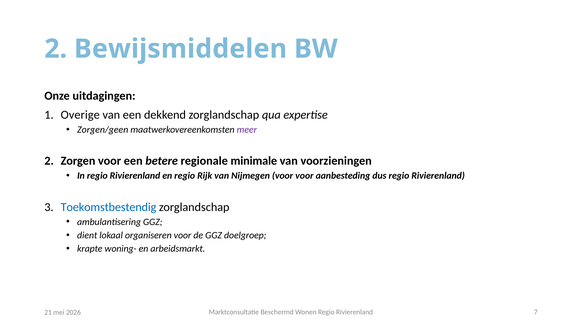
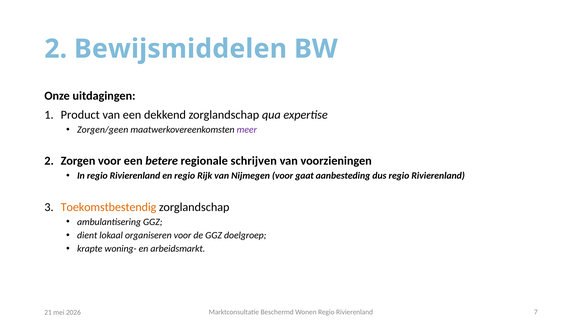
Overige: Overige -> Product
minimale: minimale -> schrijven
voor voor: voor -> gaat
Toekomstbestendig colour: blue -> orange
